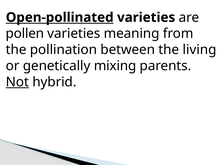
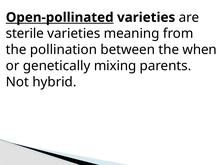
pollen: pollen -> sterile
living: living -> when
Not underline: present -> none
